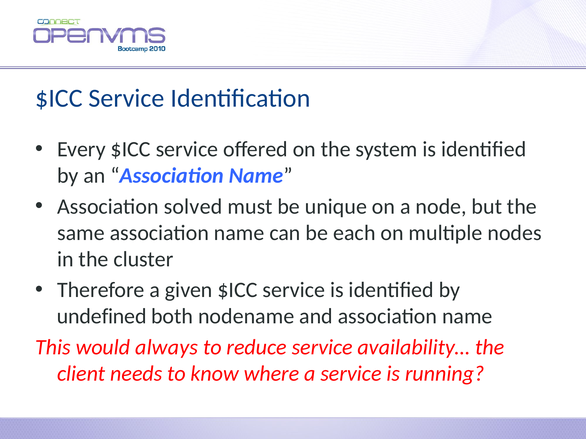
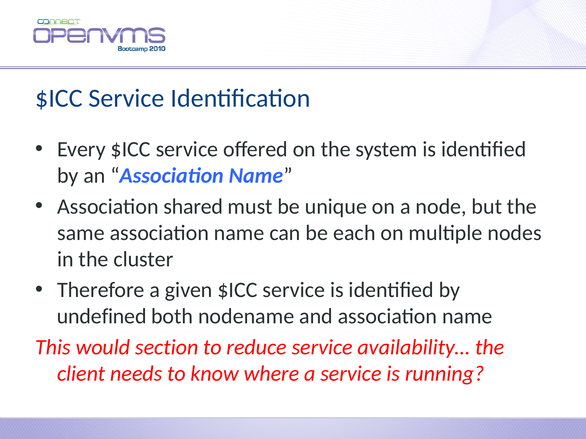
solved: solved -> shared
always: always -> section
